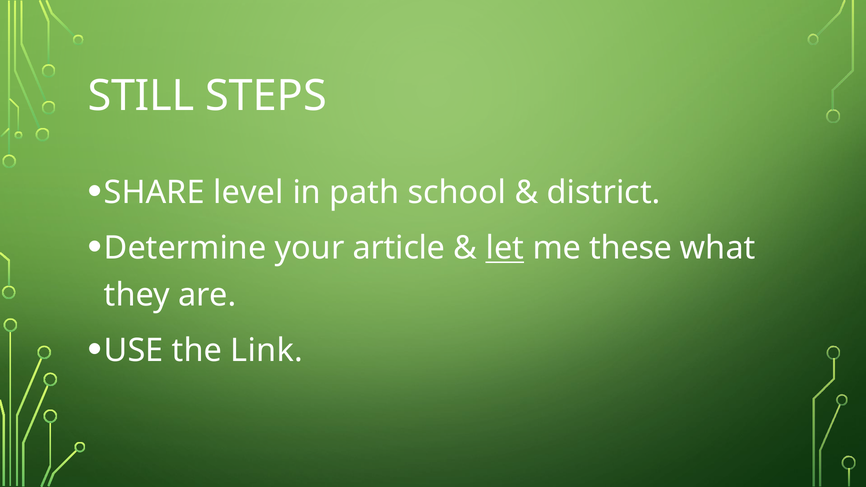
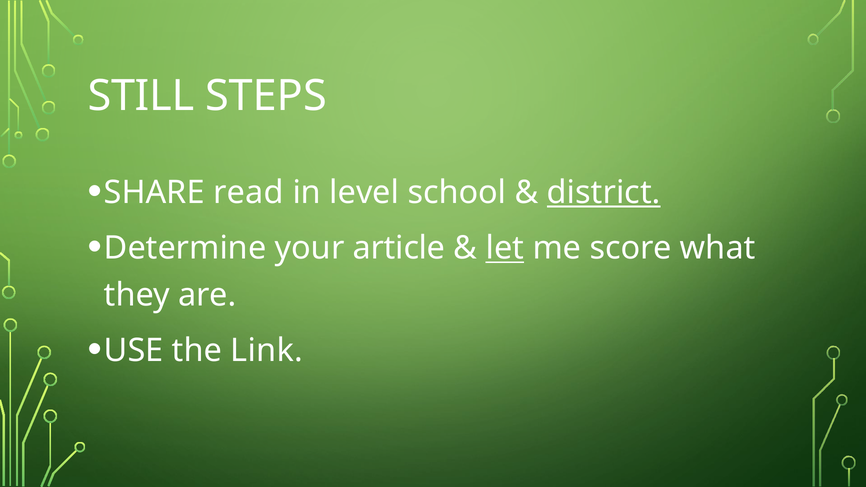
level: level -> read
path: path -> level
district underline: none -> present
these: these -> score
